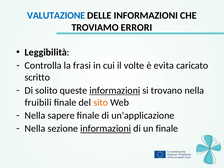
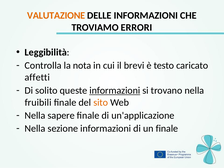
VALUTAZIONE colour: blue -> orange
frasi: frasi -> nota
volte: volte -> brevi
evita: evita -> testo
scritto: scritto -> affetti
informazioni at (106, 129) underline: present -> none
